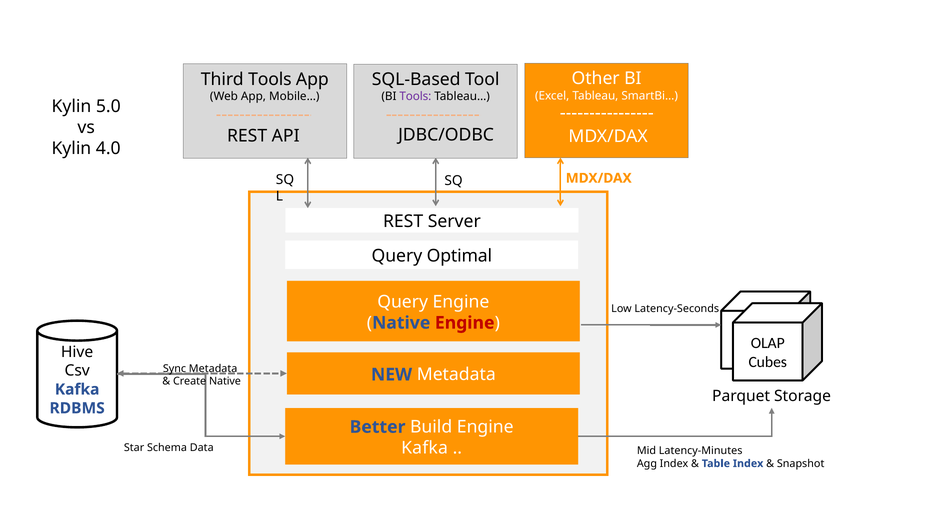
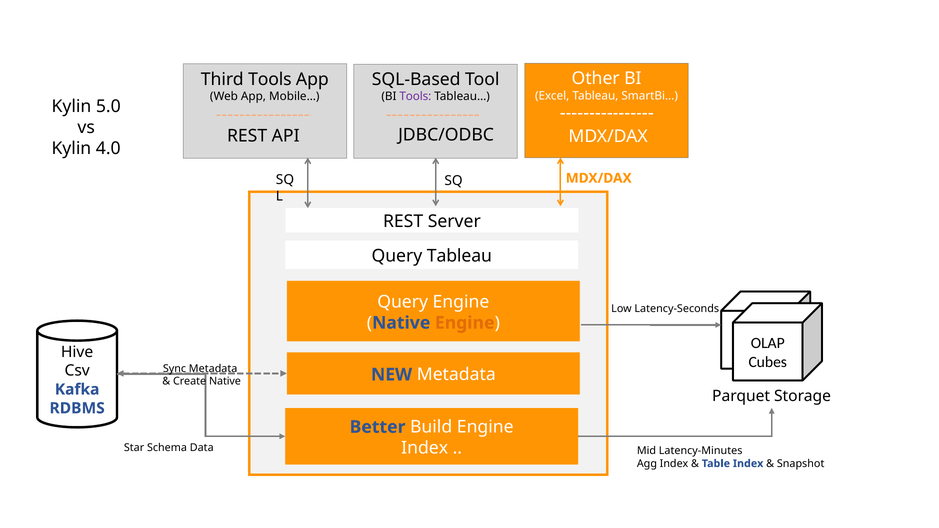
Query Optimal: Optimal -> Tableau
Engine at (465, 323) colour: red -> orange
Kafka at (425, 448): Kafka -> Index
